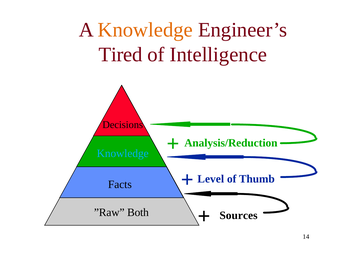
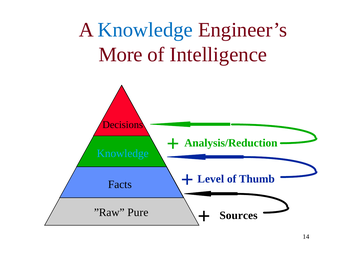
Knowledge at (145, 30) colour: orange -> blue
Tired: Tired -> More
Both: Both -> Pure
